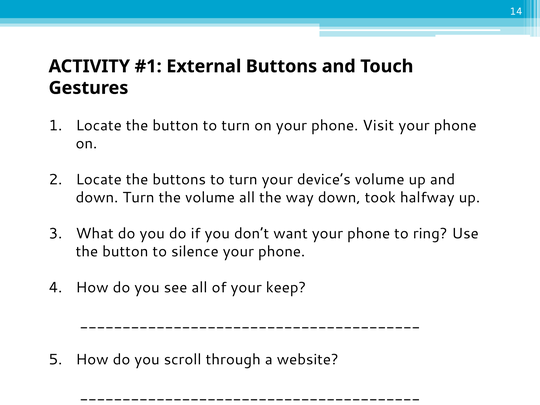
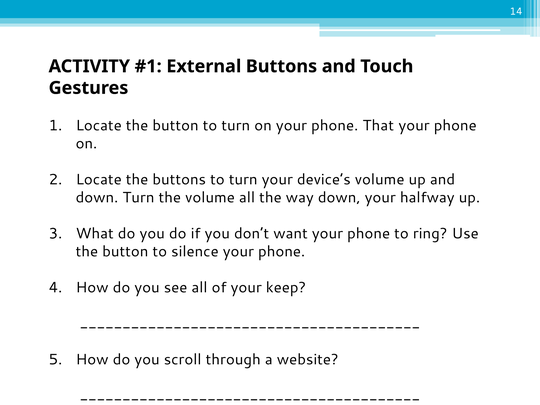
Visit: Visit -> That
down took: took -> your
